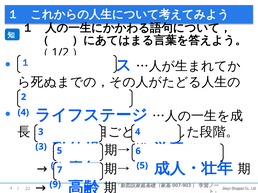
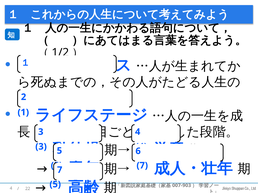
4 at (23, 113): 4 -> 1
5 at (142, 166): 5 -> 7
9 at (55, 185): 9 -> 5
